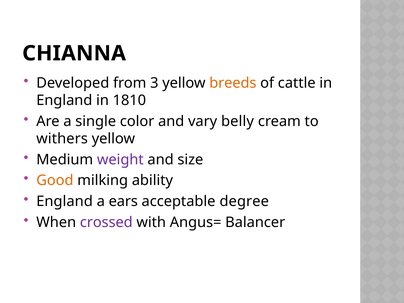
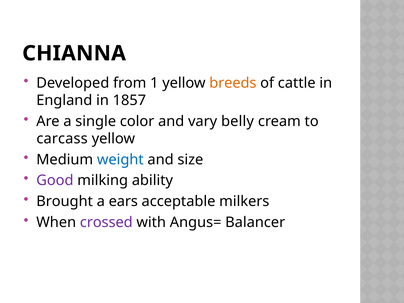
3: 3 -> 1
1810: 1810 -> 1857
withers: withers -> carcass
weight colour: purple -> blue
Good colour: orange -> purple
England at (65, 201): England -> Brought
degree: degree -> milkers
